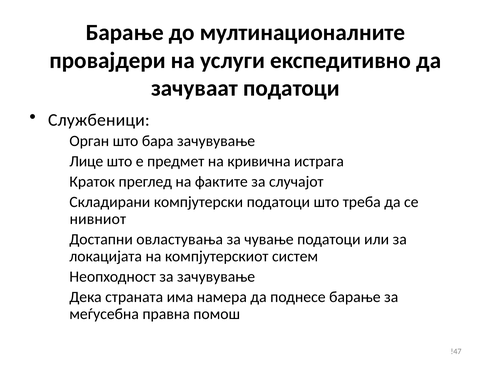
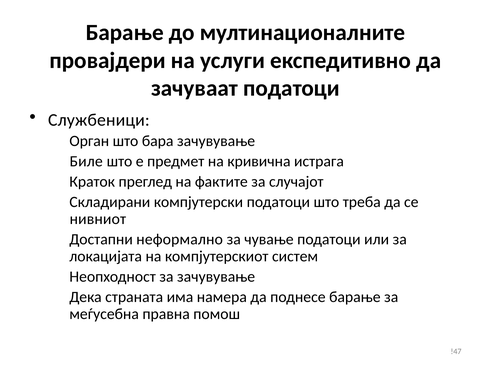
Лице: Лице -> Биле
овластувања: овластувања -> неформално
